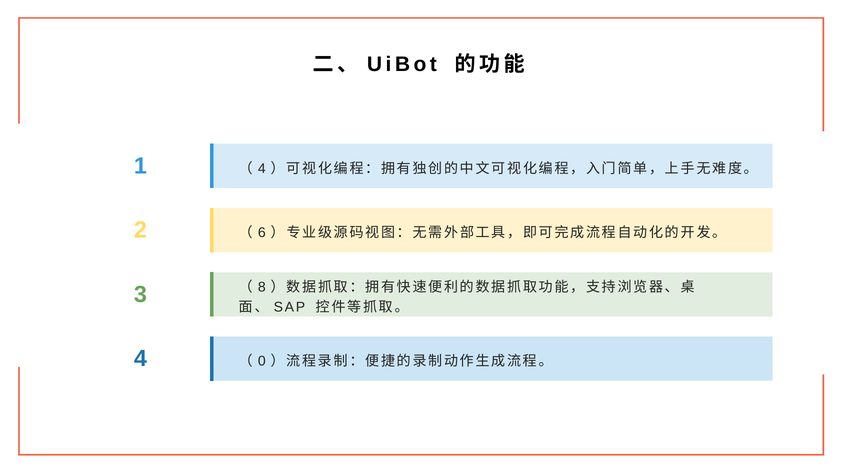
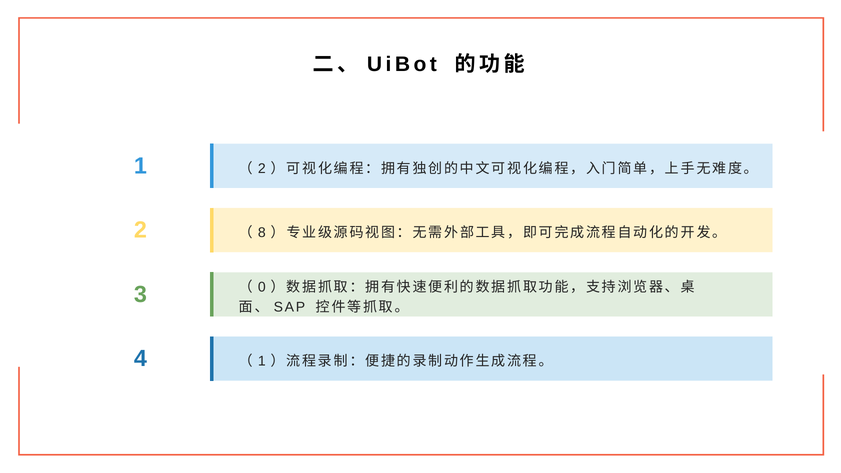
4 at (262, 169): 4 -> 2
6: 6 -> 8
8: 8 -> 0
0 at (262, 361): 0 -> 1
